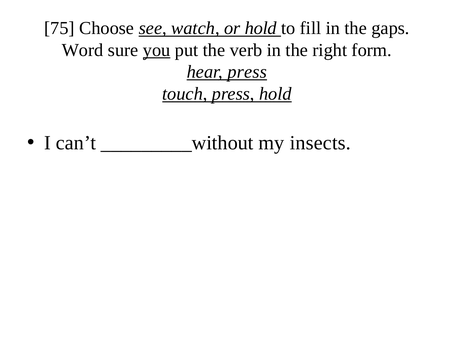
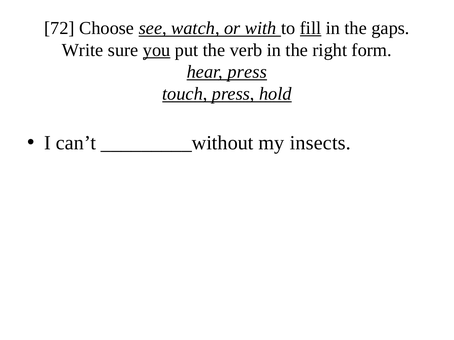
75: 75 -> 72
or hold: hold -> with
fill underline: none -> present
Word: Word -> Write
